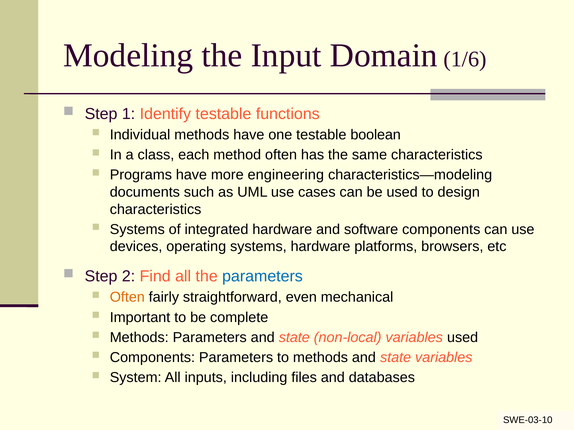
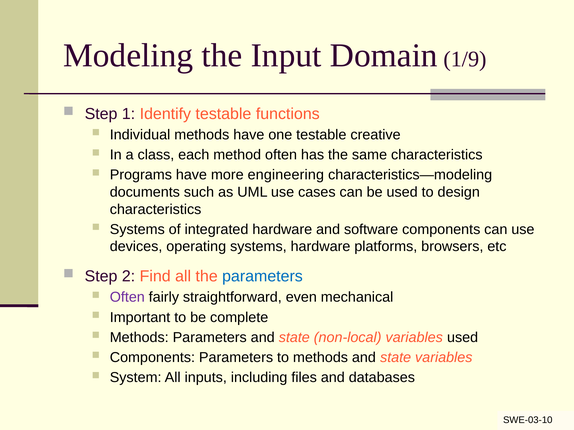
1/6: 1/6 -> 1/9
boolean: boolean -> creative
Often at (127, 298) colour: orange -> purple
